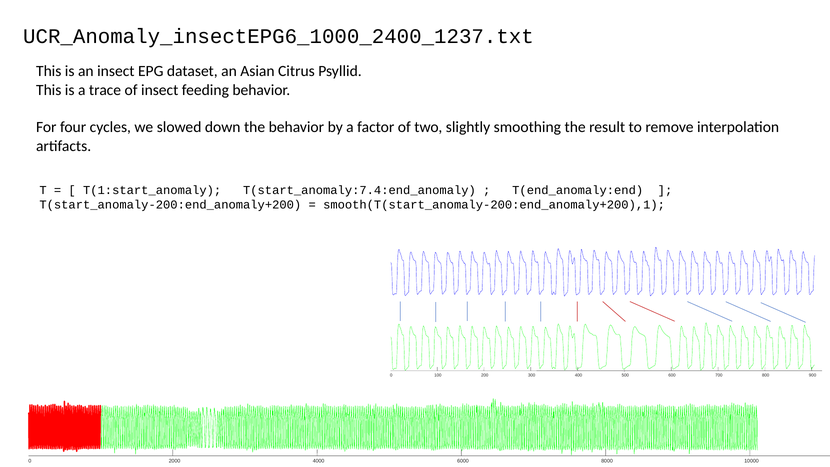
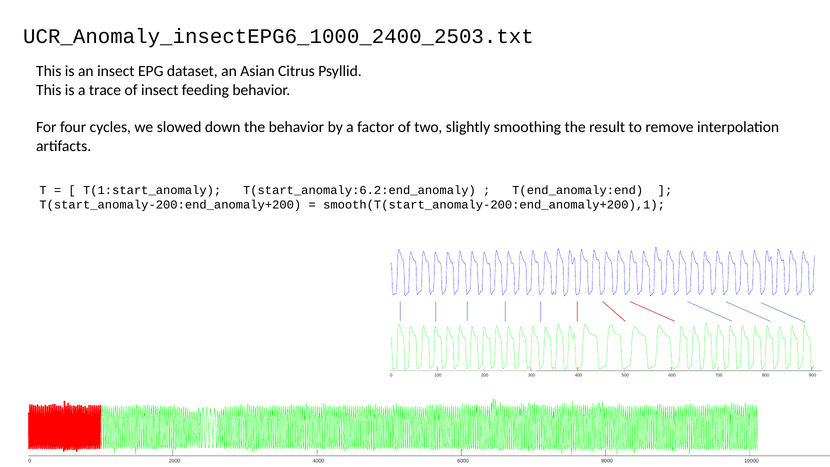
UCR_Anomaly_insectEPG6_1000_2400_1237.txt: UCR_Anomaly_insectEPG6_1000_2400_1237.txt -> UCR_Anomaly_insectEPG6_1000_2400_2503.txt
T(start_anomaly:7.4:end_anomaly: T(start_anomaly:7.4:end_anomaly -> T(start_anomaly:6.2:end_anomaly
